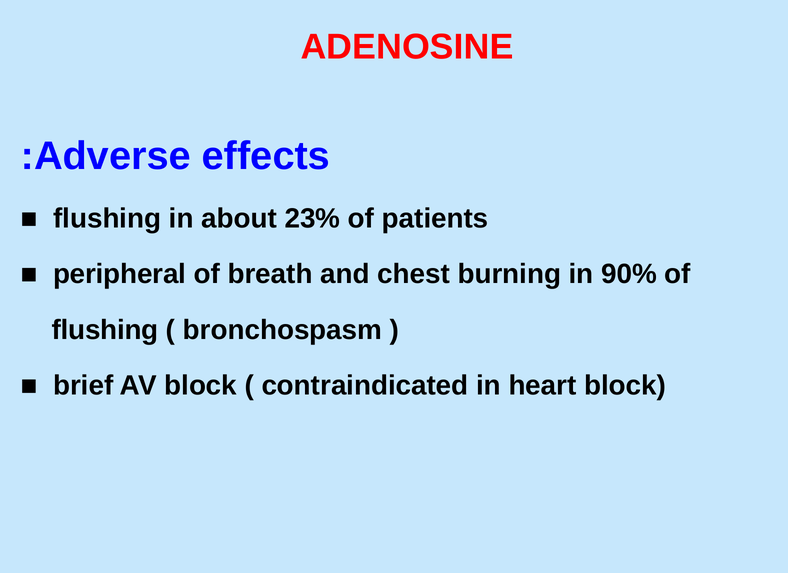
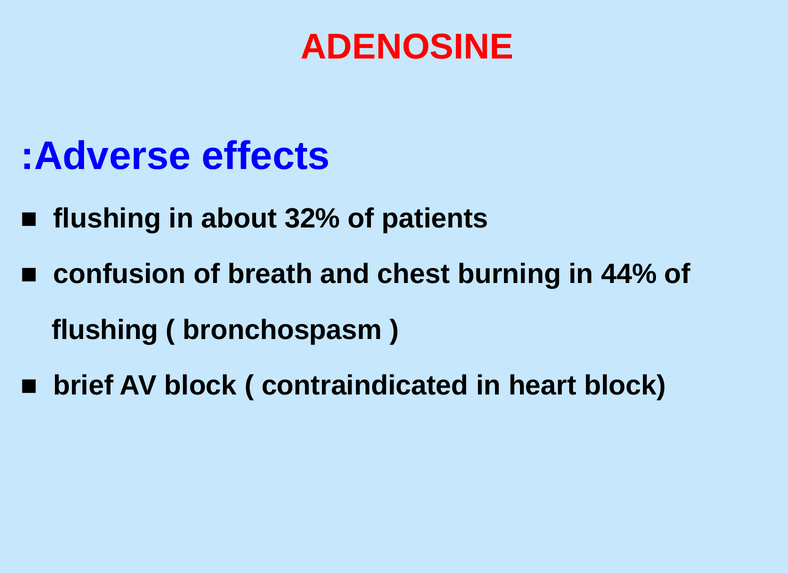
23%: 23% -> 32%
peripheral: peripheral -> confusion
90%: 90% -> 44%
